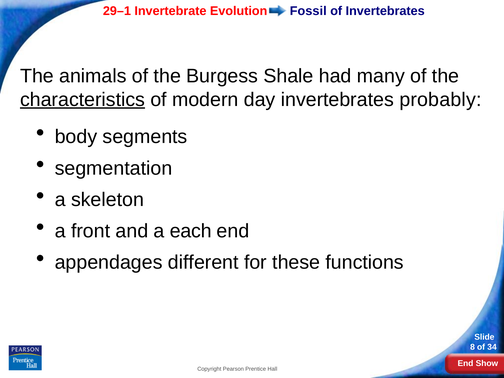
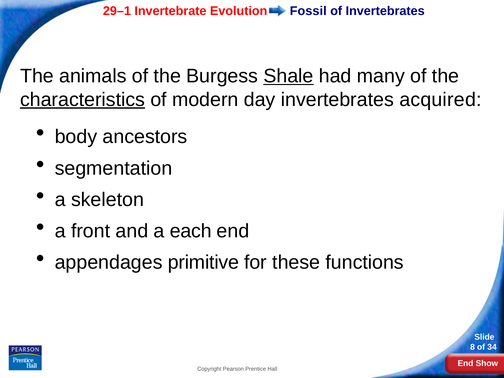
Shale underline: none -> present
probably: probably -> acquired
segments: segments -> ancestors
different: different -> primitive
